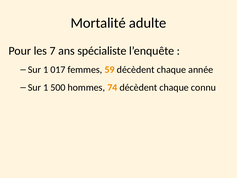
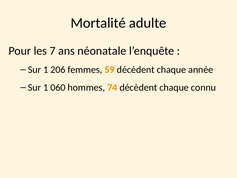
spécialiste: spécialiste -> néonatale
017: 017 -> 206
500: 500 -> 060
